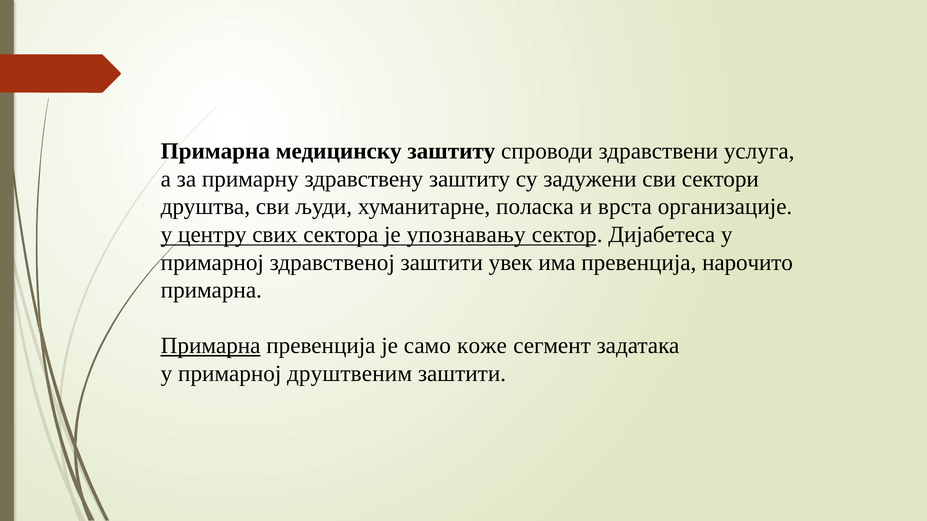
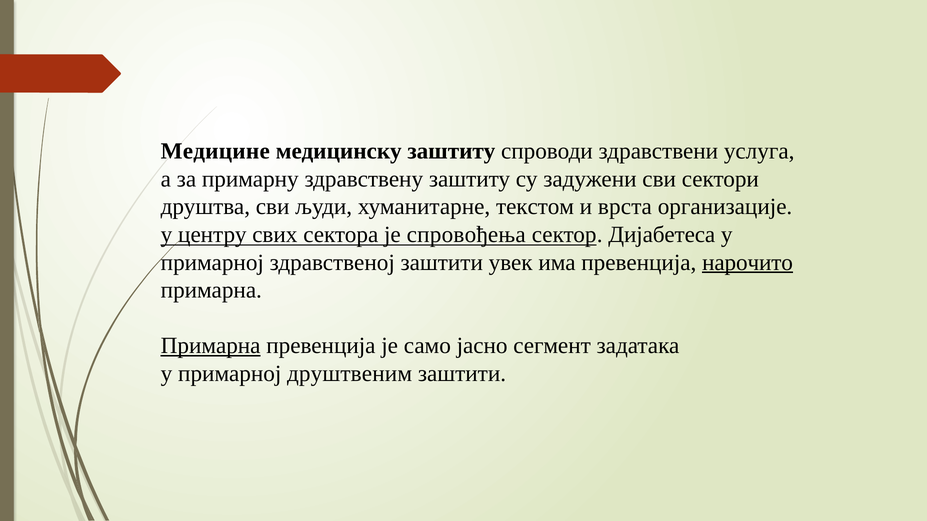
Примарна at (215, 151): Примарна -> Медицине
поласка: поласка -> текстом
упознавању: упознавању -> спровођења
нарочито underline: none -> present
коже: коже -> јасно
